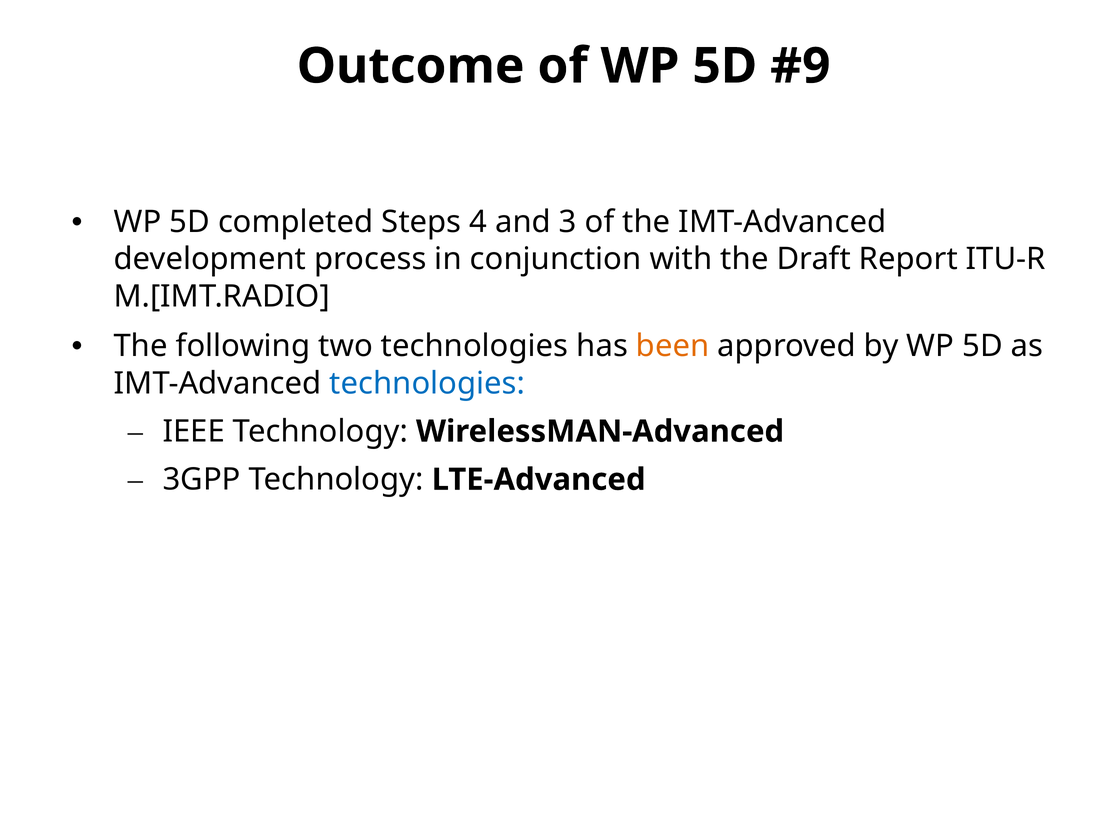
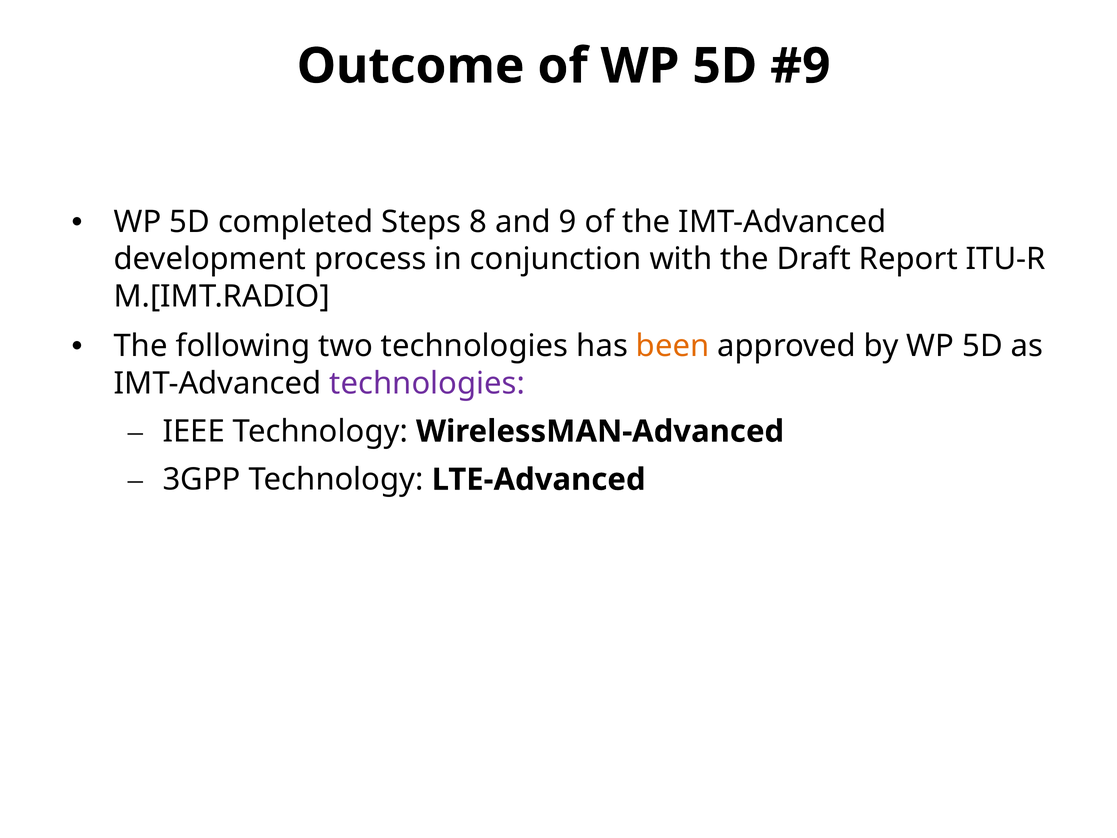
4: 4 -> 8
3: 3 -> 9
technologies at (427, 383) colour: blue -> purple
